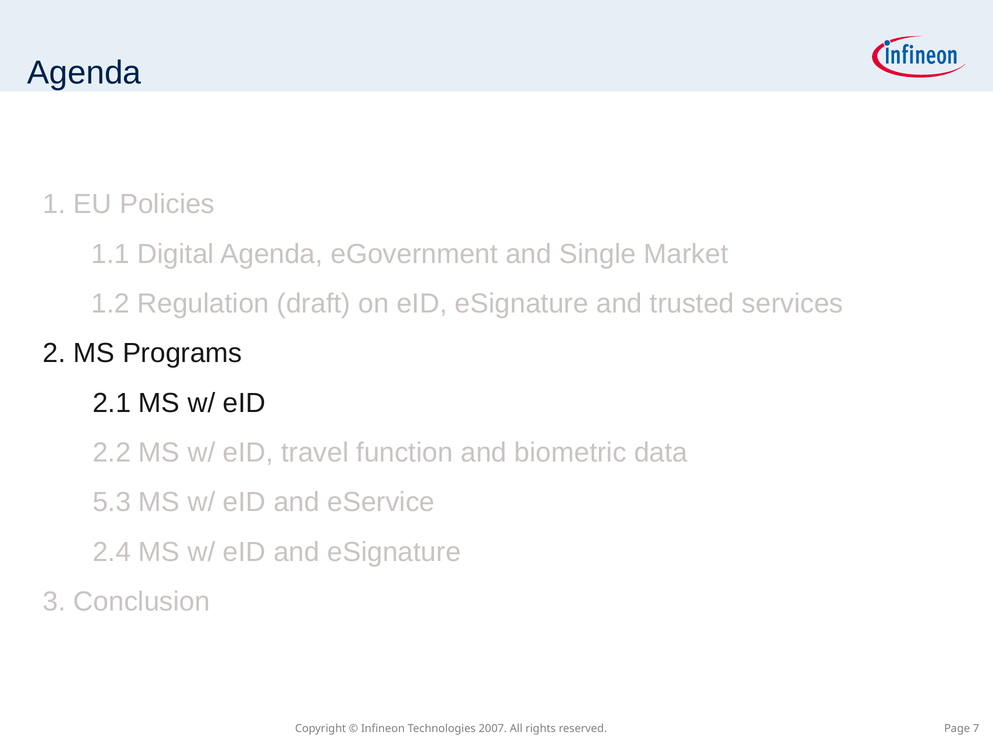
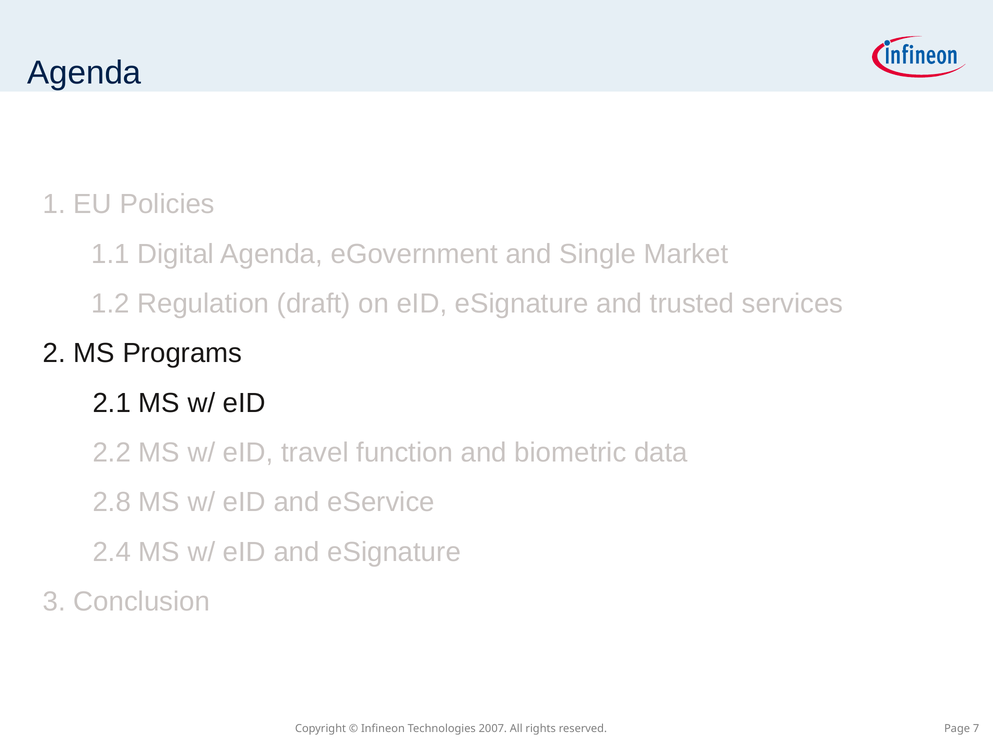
5.3: 5.3 -> 2.8
